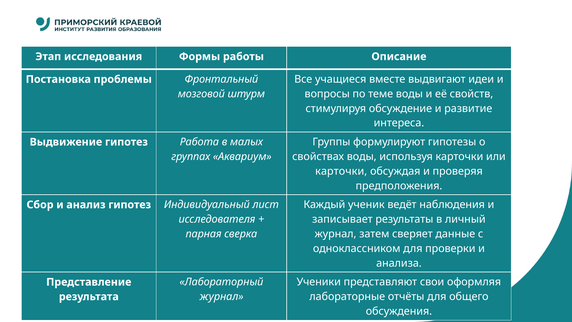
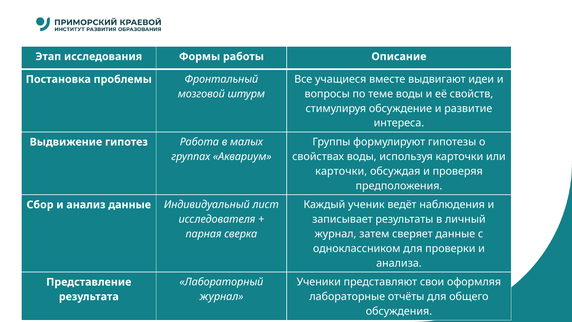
анализ гипотез: гипотез -> данные
